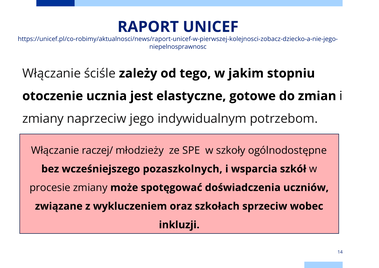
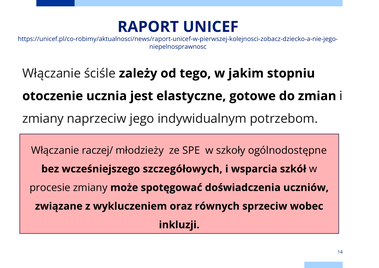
pozaszkolnych: pozaszkolnych -> szczegółowych
szkołach: szkołach -> równych
